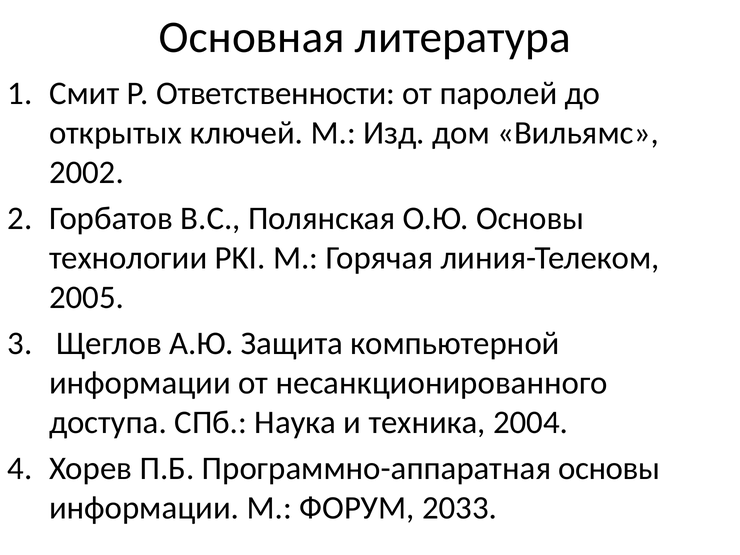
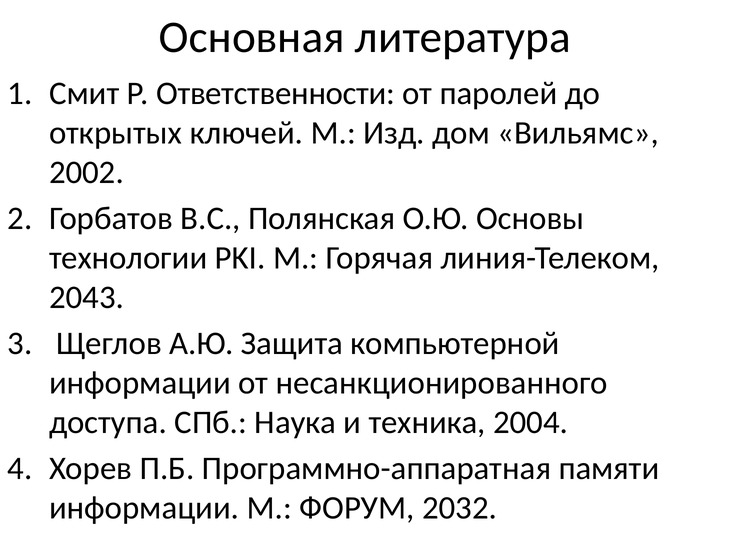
2005: 2005 -> 2043
Программно-аппаратная основы: основы -> памяти
2033: 2033 -> 2032
